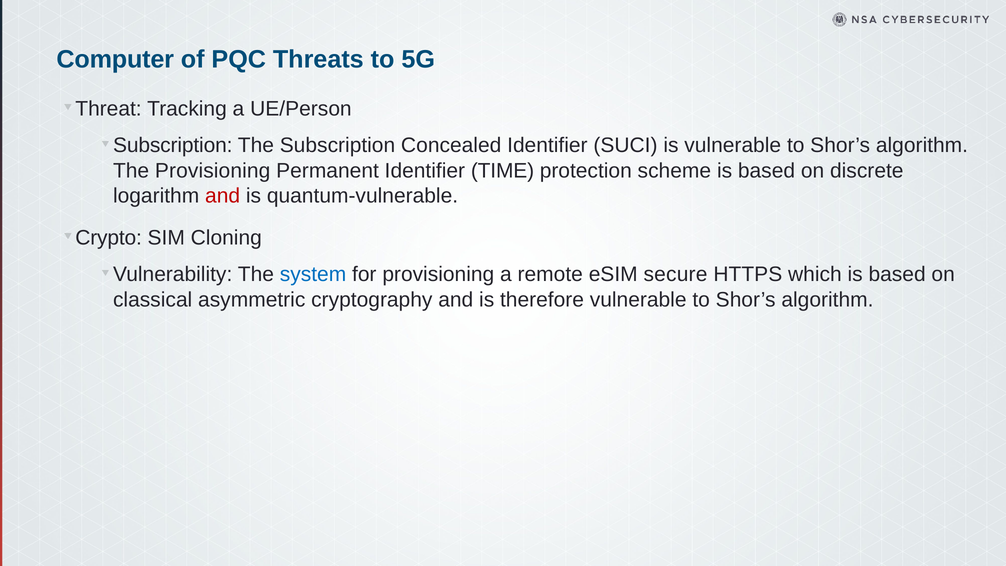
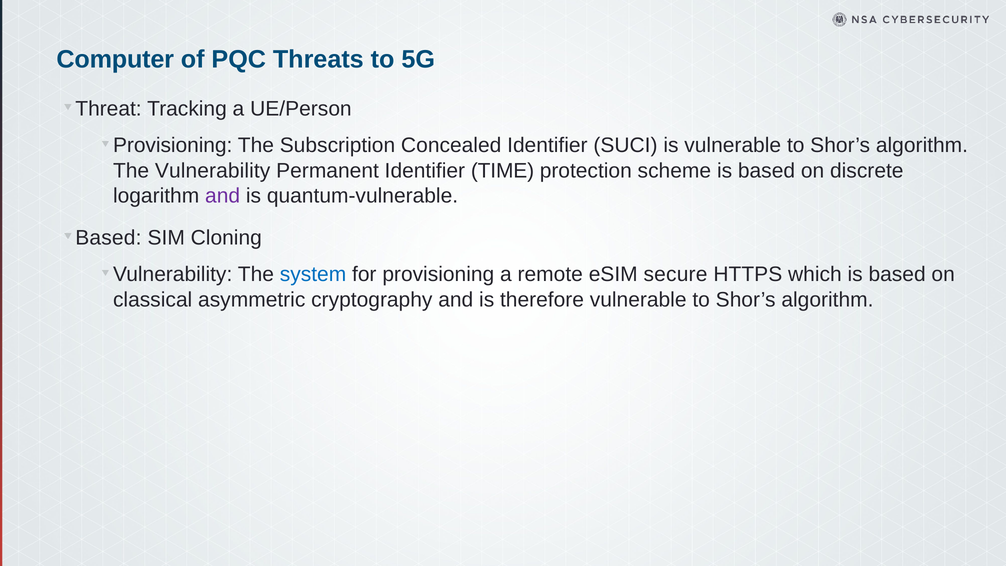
Subscription at (173, 145): Subscription -> Provisioning
The Provisioning: Provisioning -> Vulnerability
and at (223, 196) colour: red -> purple
Crypto at (109, 238): Crypto -> Based
